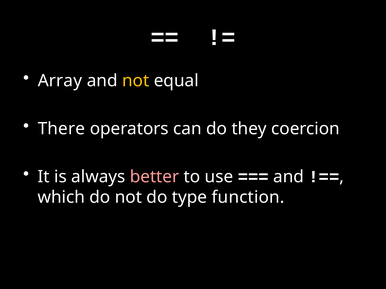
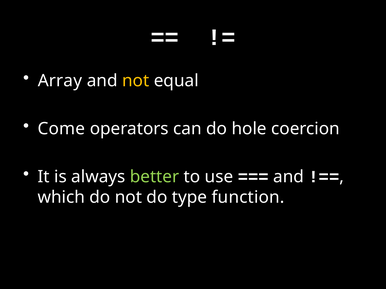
There: There -> Come
they: they -> hole
better colour: pink -> light green
